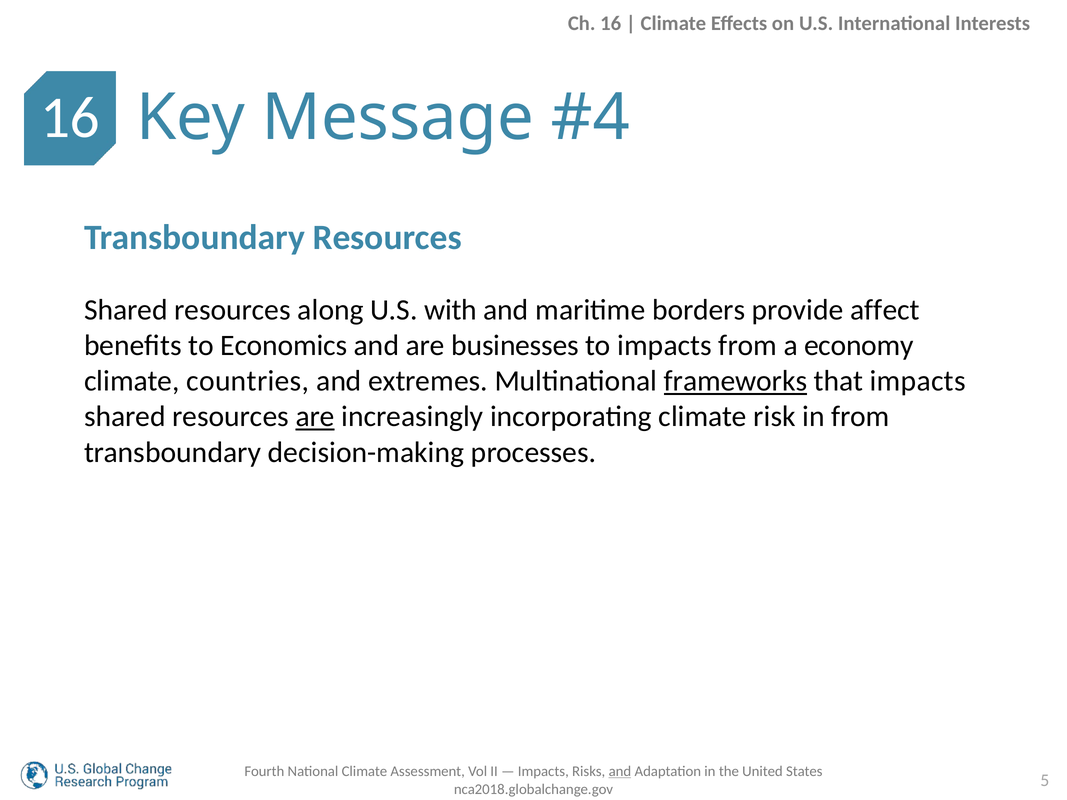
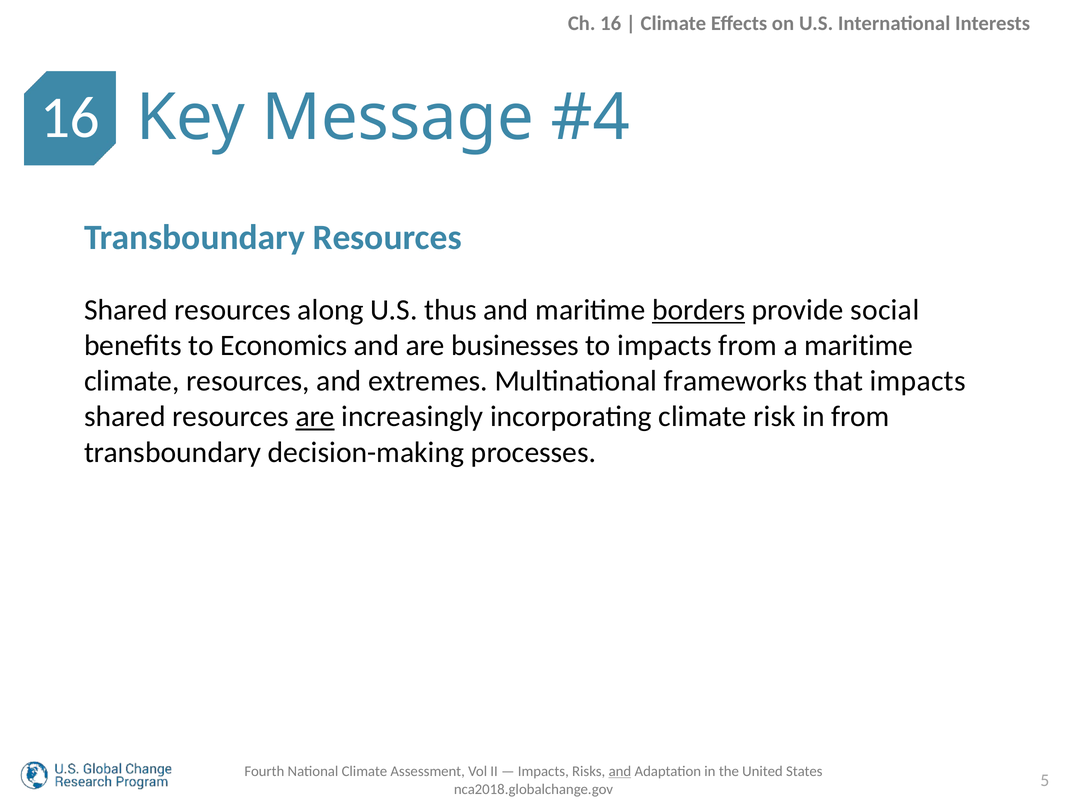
with: with -> thus
borders underline: none -> present
affect: affect -> social
a economy: economy -> maritime
climate countries: countries -> resources
frameworks underline: present -> none
